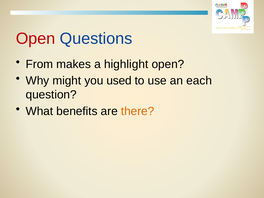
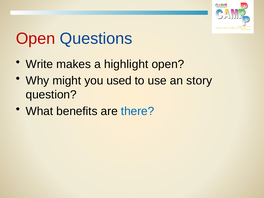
From: From -> Write
each: each -> story
there colour: orange -> blue
